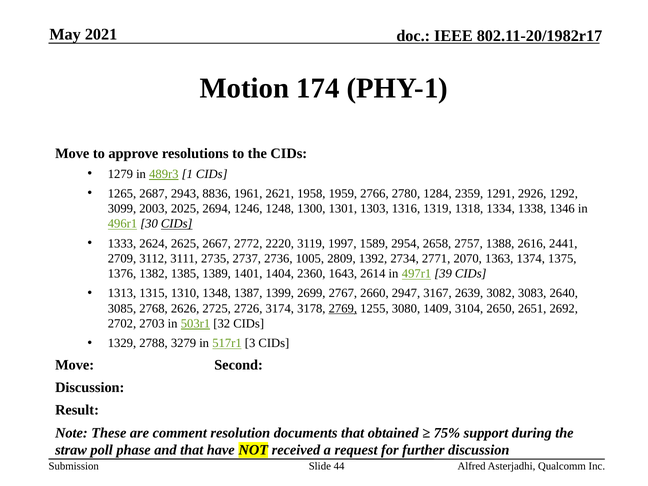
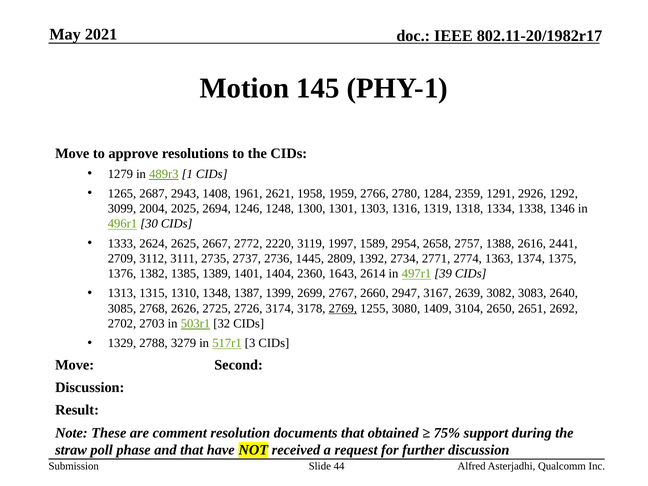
174: 174 -> 145
8836: 8836 -> 1408
2003: 2003 -> 2004
CIDs at (177, 224) underline: present -> none
1005: 1005 -> 1445
2070: 2070 -> 2774
